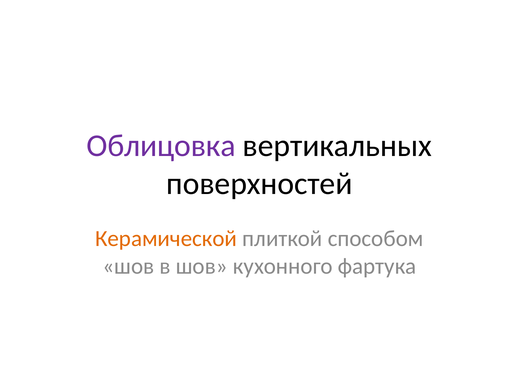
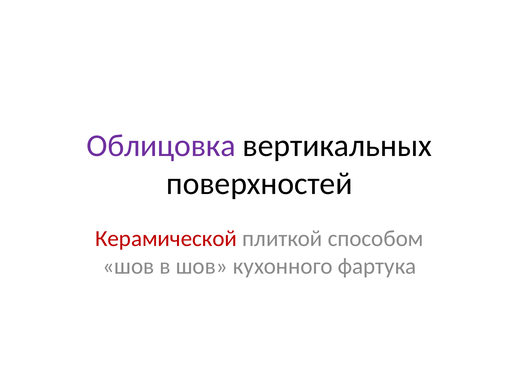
Керамической colour: orange -> red
